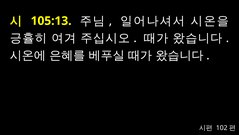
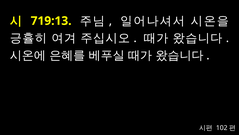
105:13: 105:13 -> 719:13
